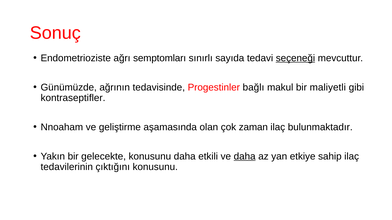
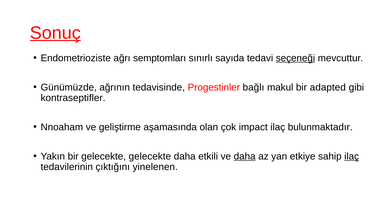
Sonuç underline: none -> present
maliyetli: maliyetli -> adapted
zaman: zaman -> impact
gelecekte konusunu: konusunu -> gelecekte
ilaç at (352, 157) underline: none -> present
çıktığını konusunu: konusunu -> yinelenen
